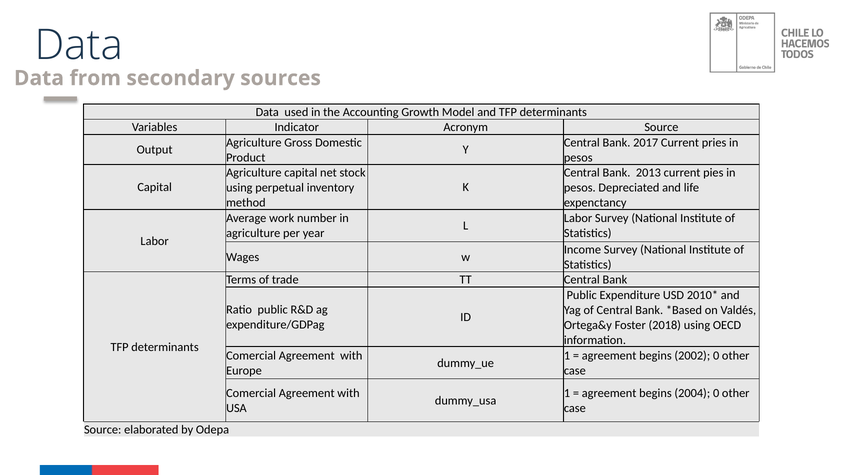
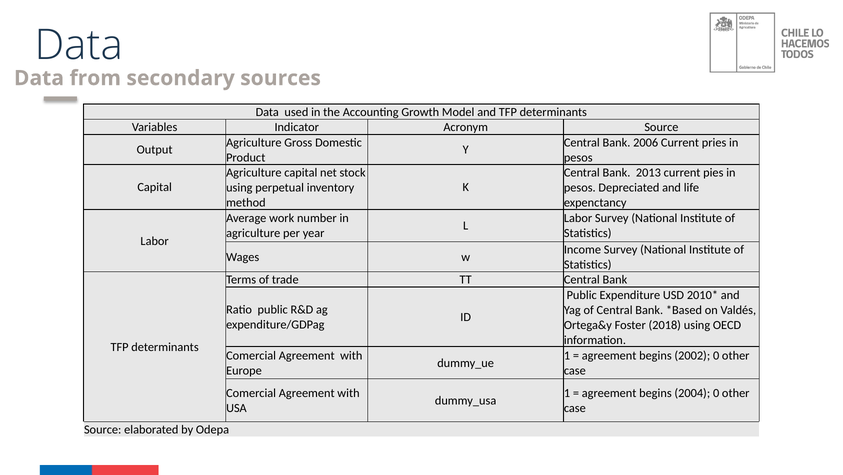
2017: 2017 -> 2006
